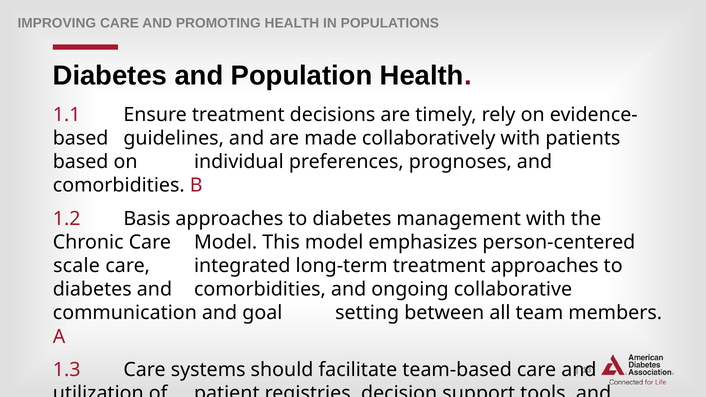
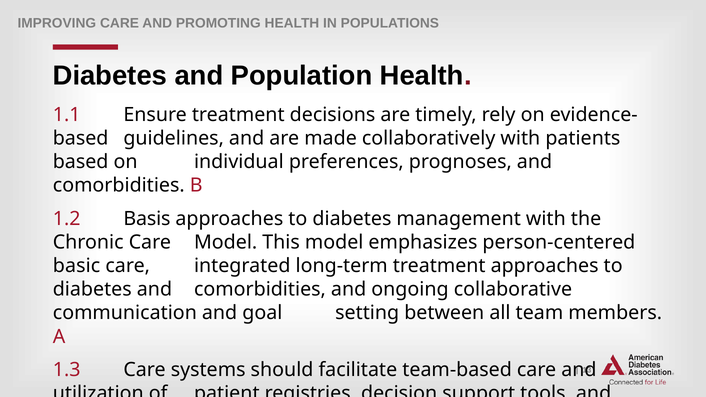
scale: scale -> basic
